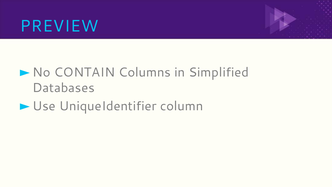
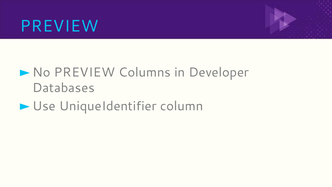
CONTAIN at (84, 72): CONTAIN -> PREVIEW
Simplified: Simplified -> Developer
